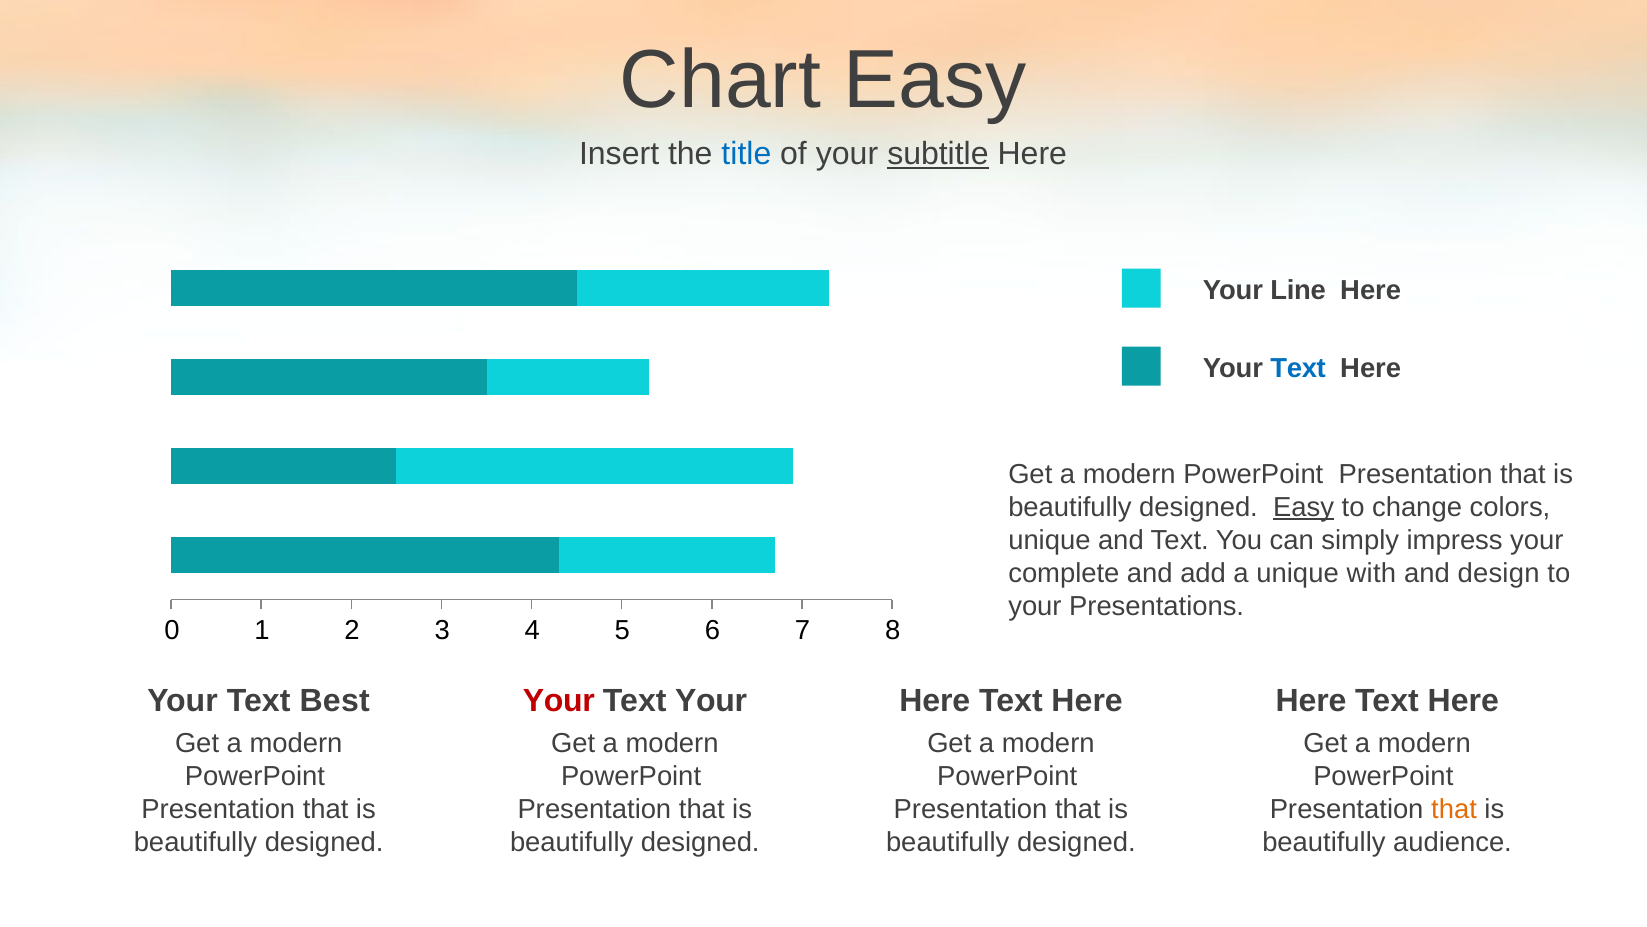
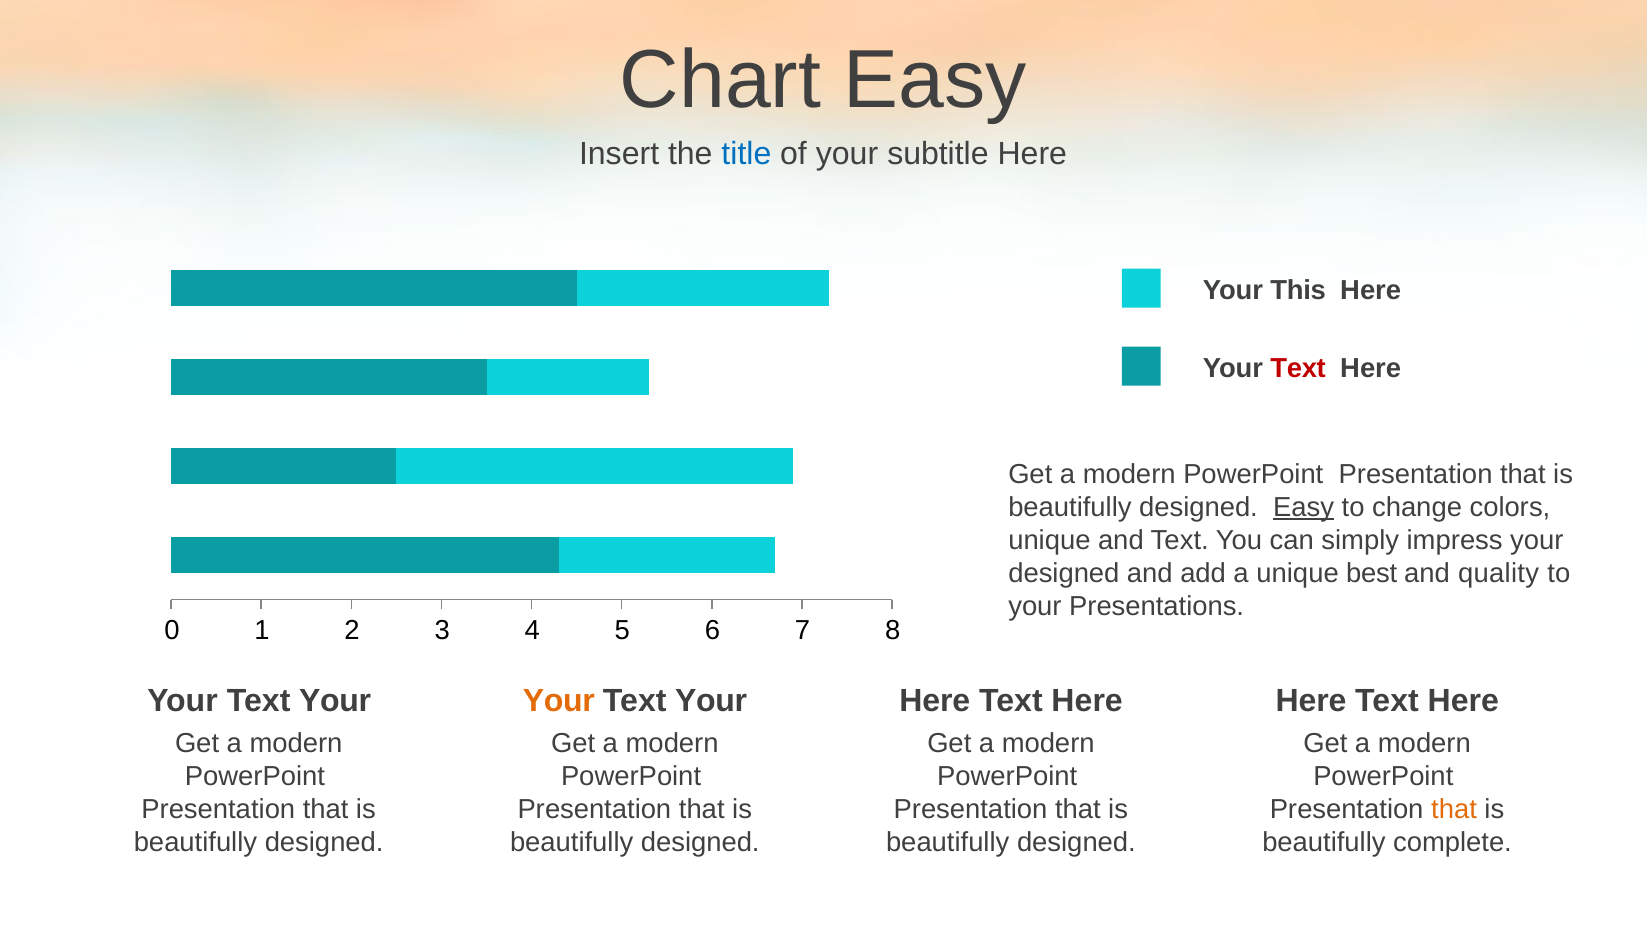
subtitle underline: present -> none
Line: Line -> This
Text at (1298, 368) colour: blue -> red
complete at (1064, 573): complete -> designed
with: with -> best
design: design -> quality
Best at (335, 701): Best -> Your
Your at (559, 701) colour: red -> orange
audience: audience -> complete
